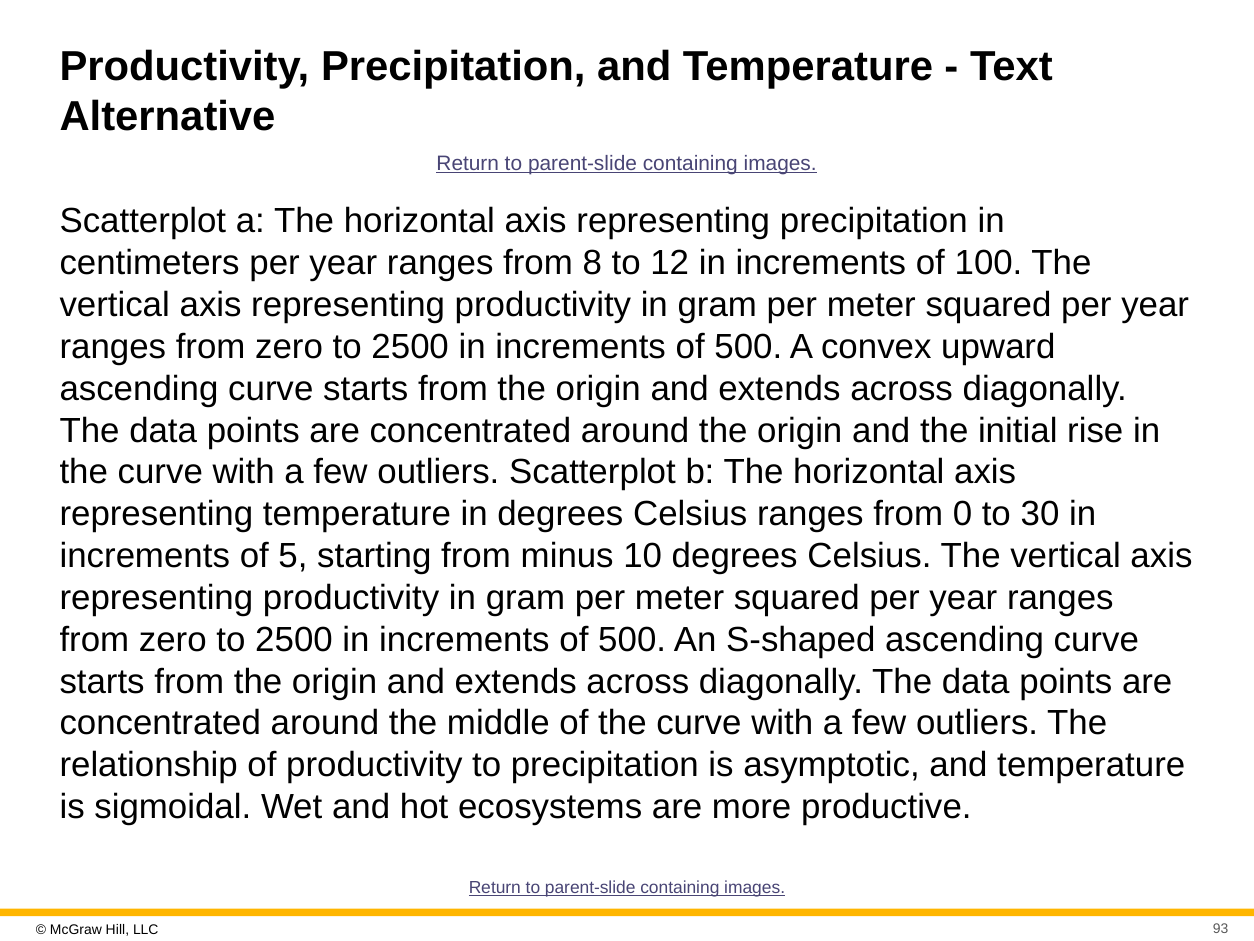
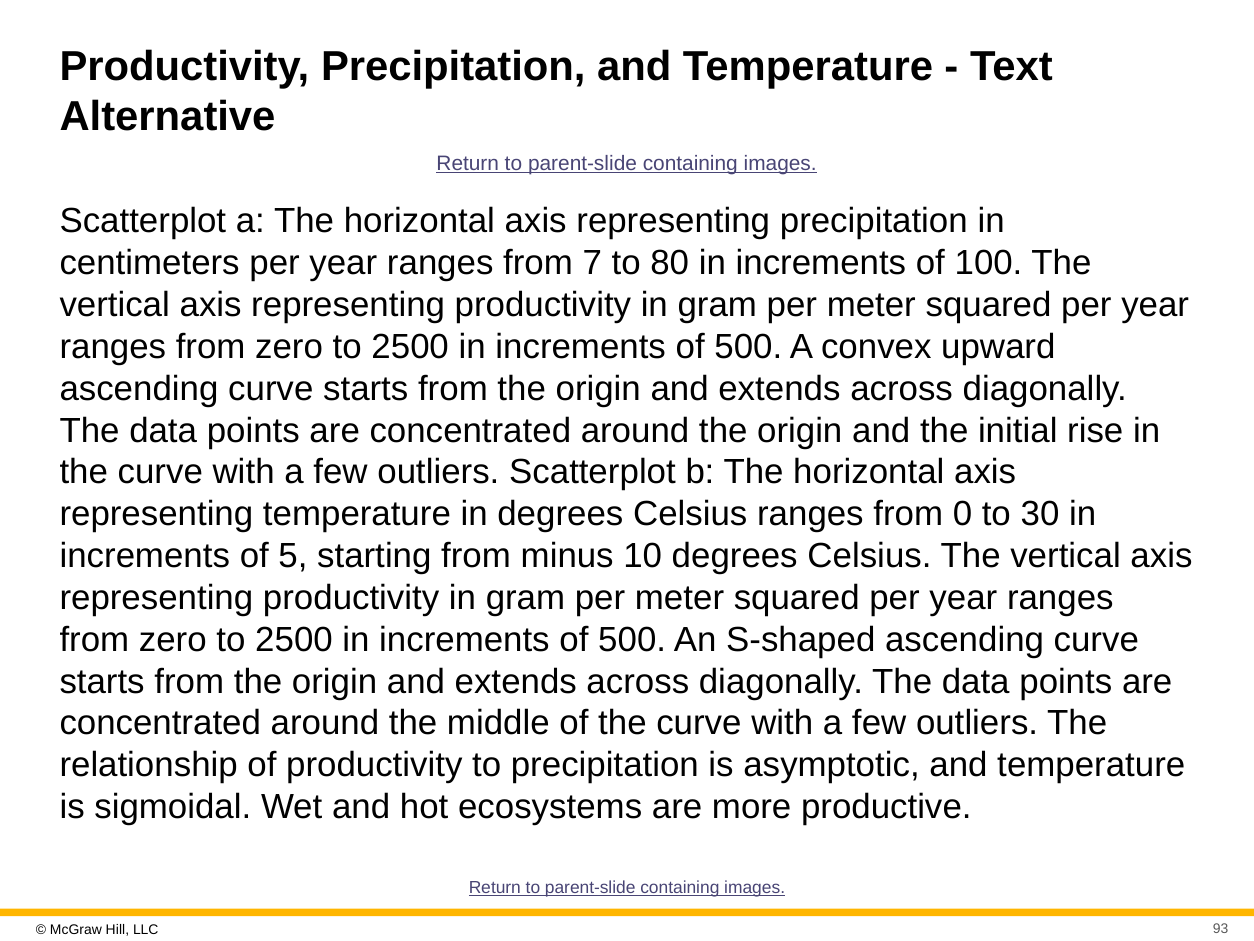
8: 8 -> 7
12: 12 -> 80
